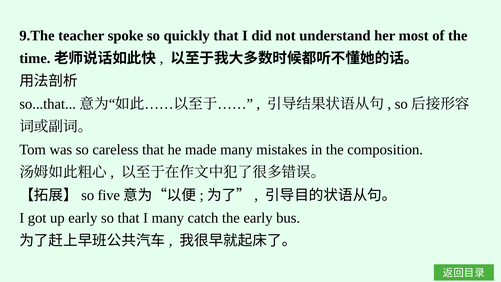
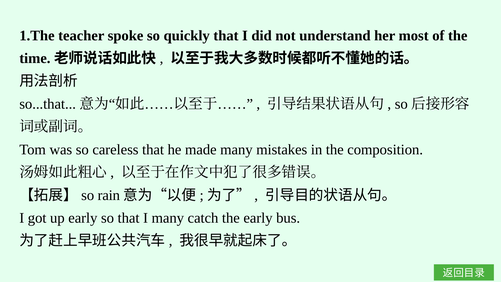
9.The: 9.The -> 1.The
five: five -> rain
